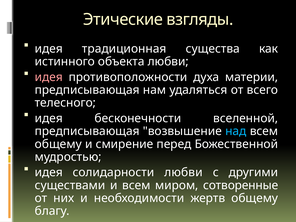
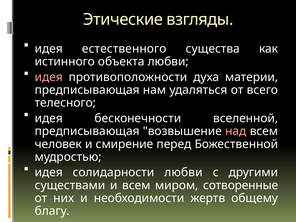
традиционная: традиционная -> естественного
над colour: light blue -> pink
общему at (58, 144): общему -> человек
